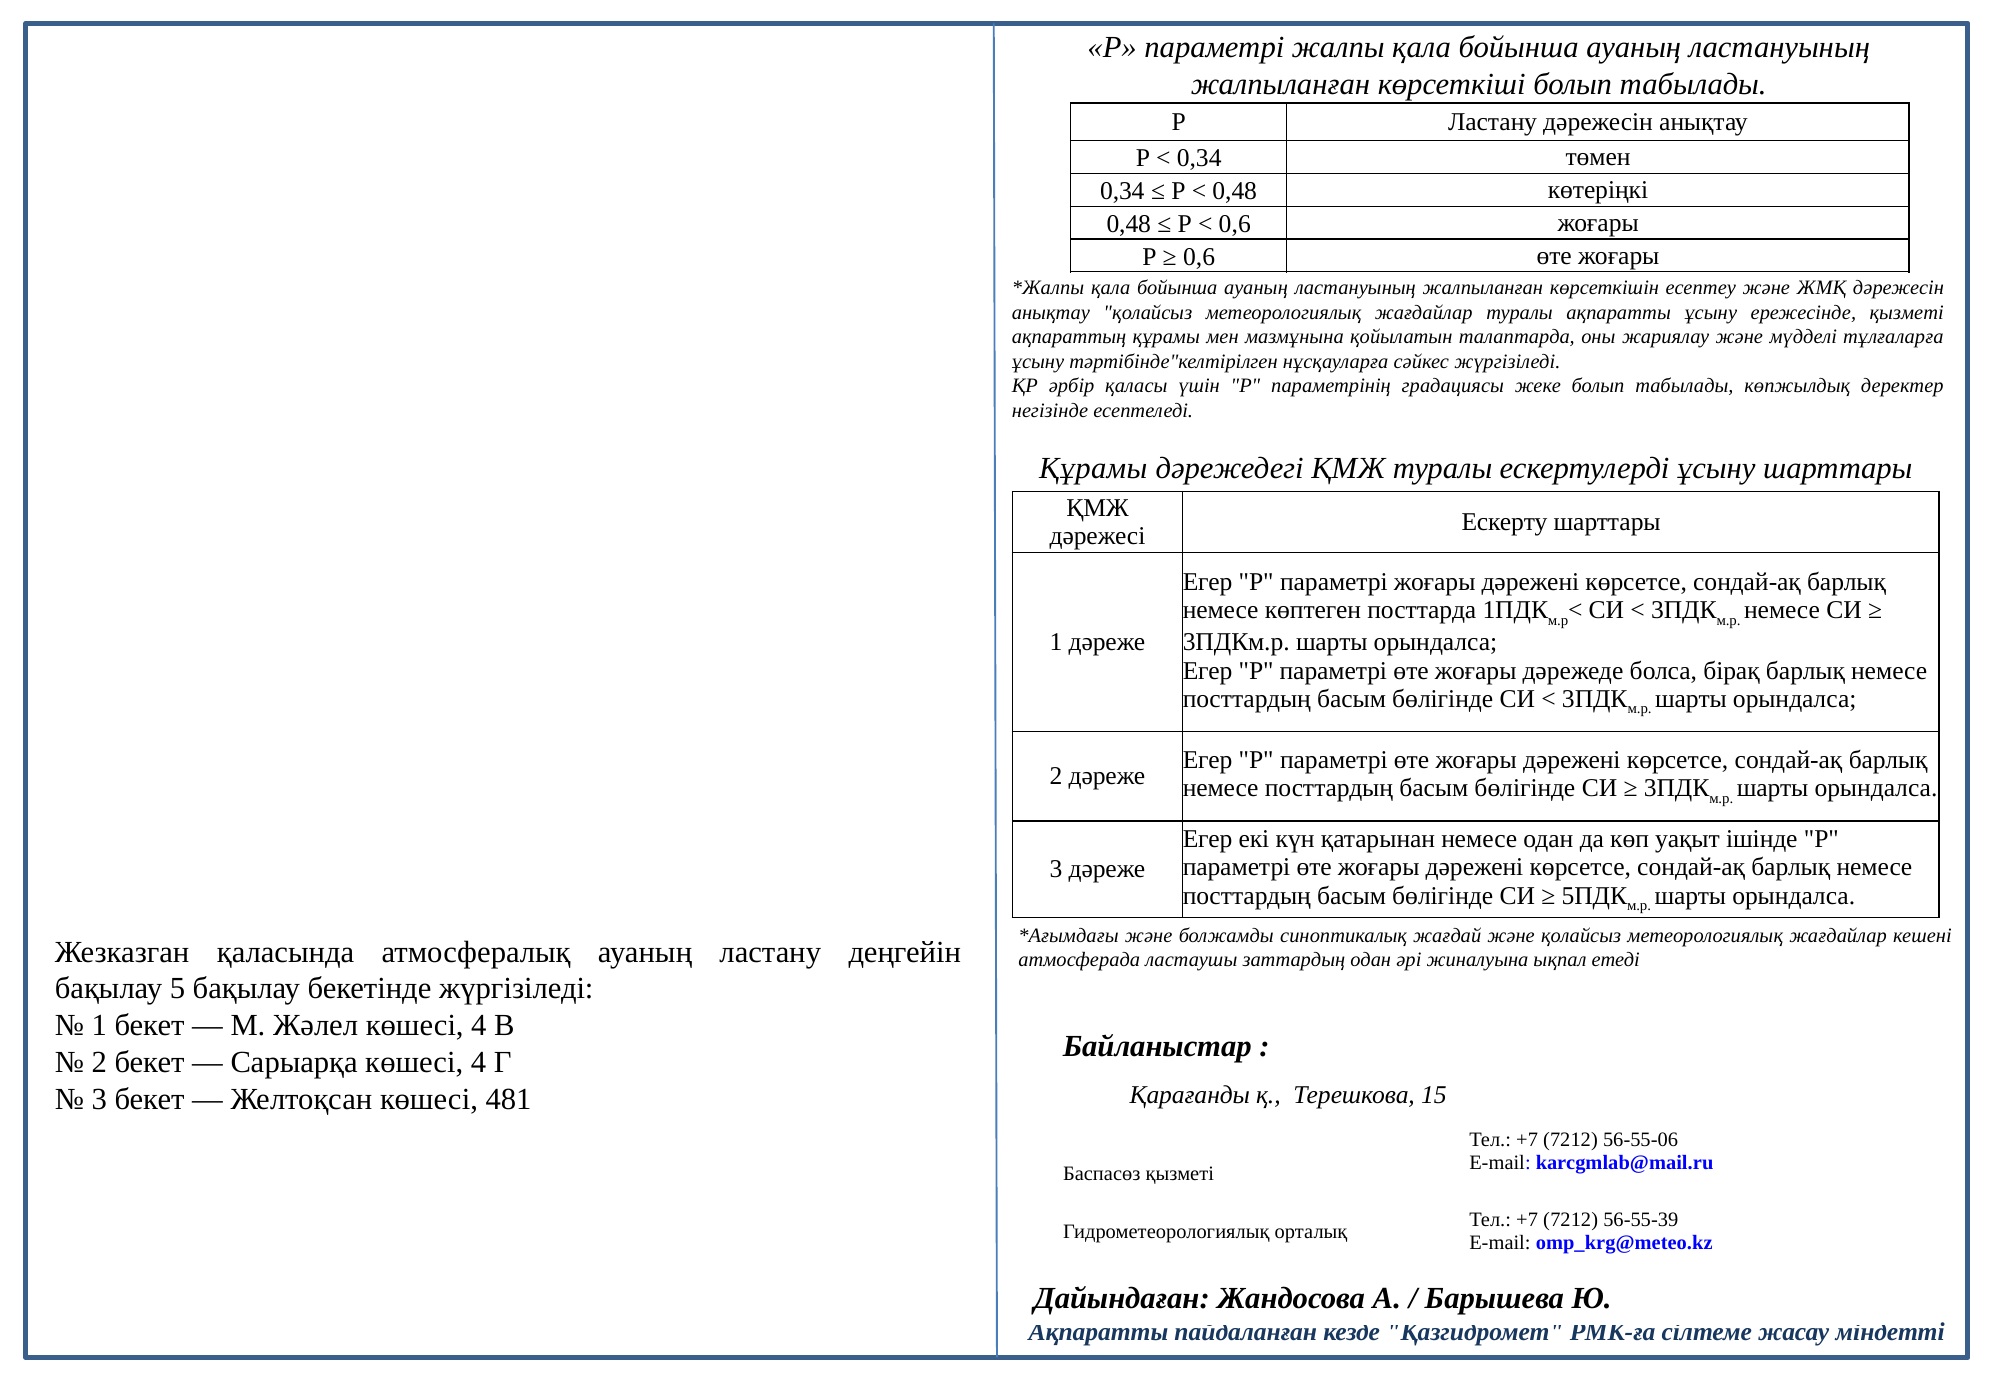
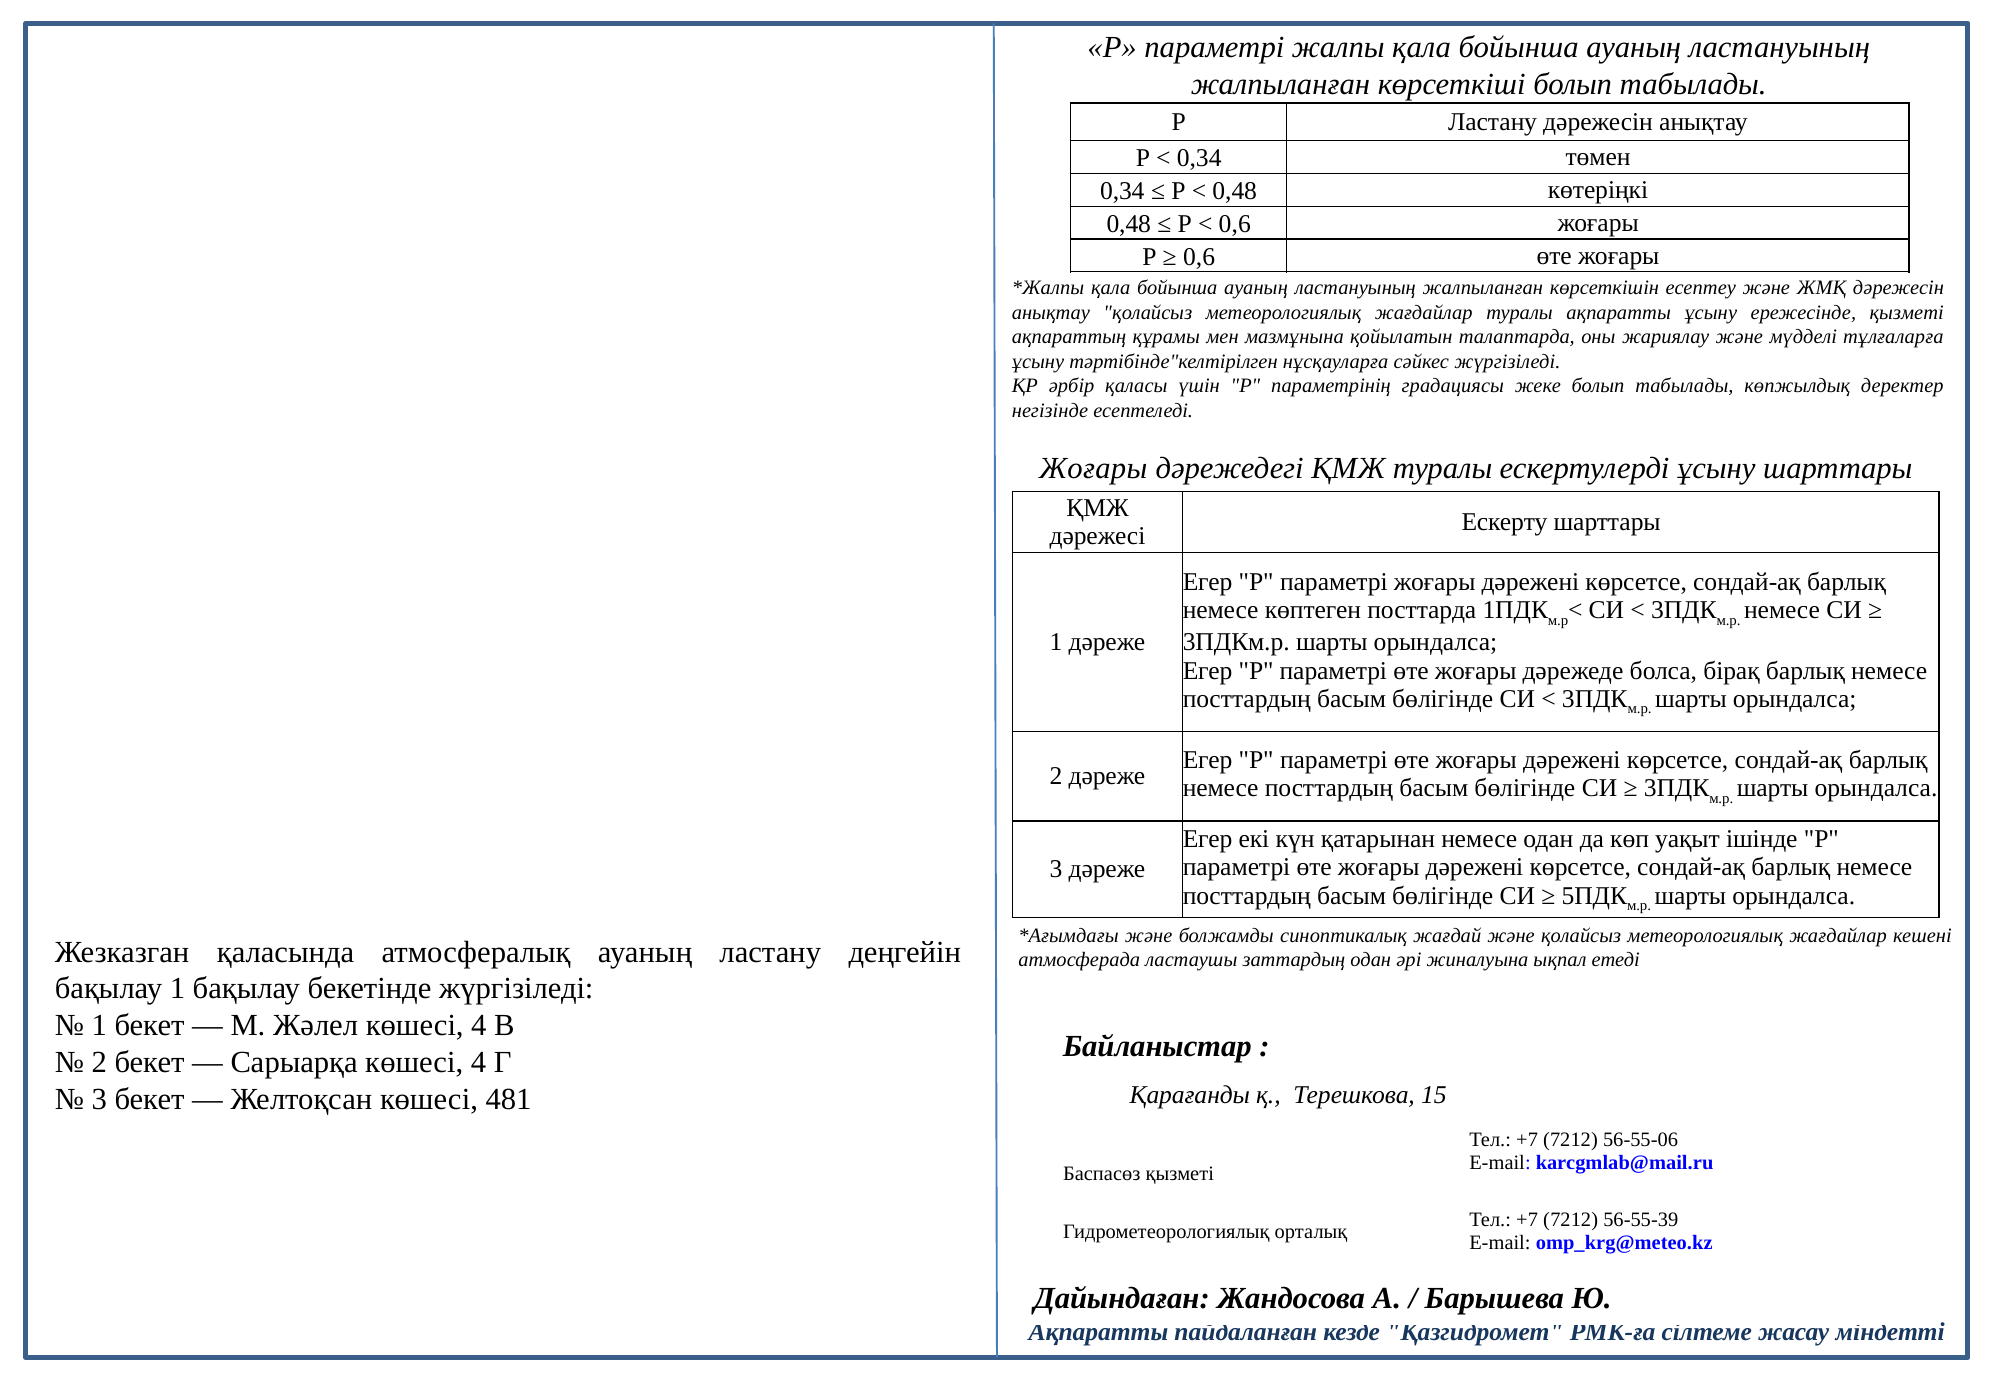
Құрамы at (1093, 469): Құрамы -> Жоғары
бақылау 5: 5 -> 1
